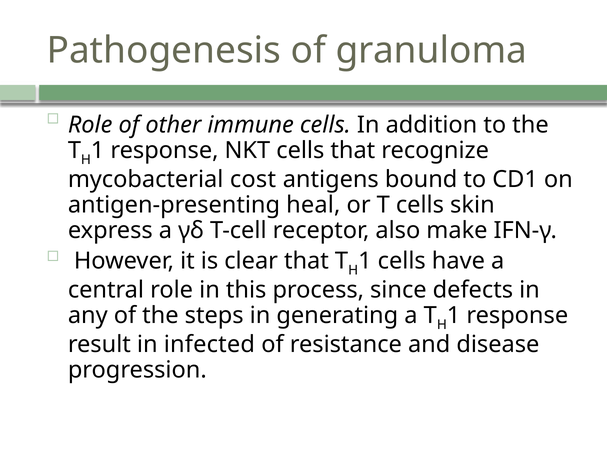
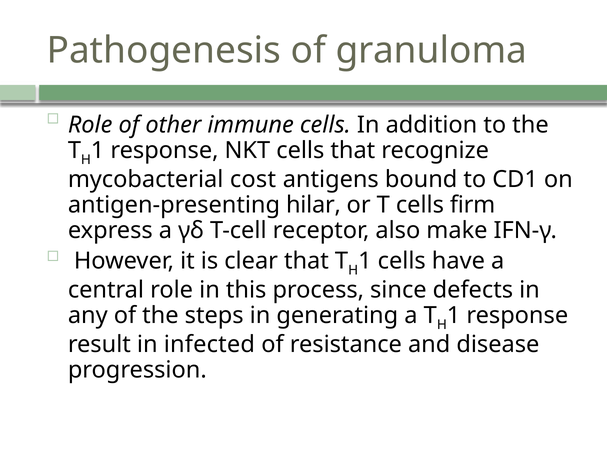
heal: heal -> hilar
skin: skin -> firm
